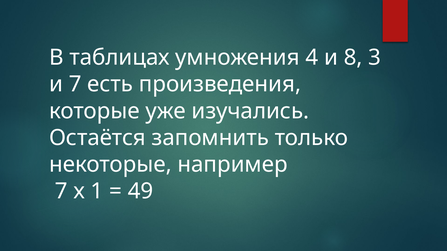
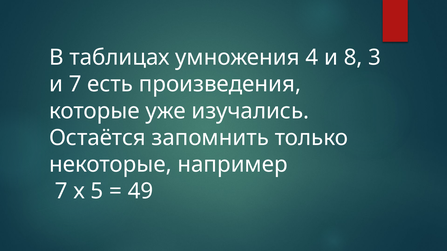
1: 1 -> 5
